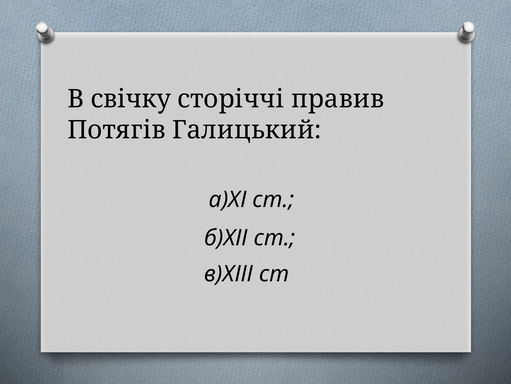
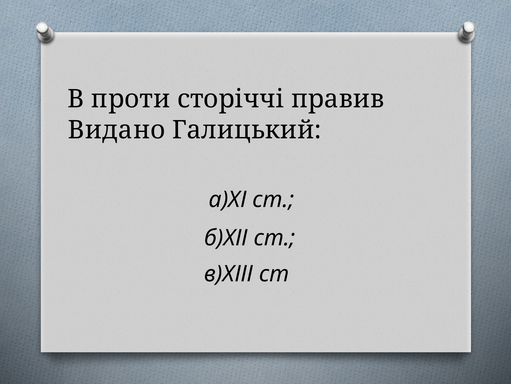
свічку: свічку -> проти
Потягів: Потягів -> Видано
